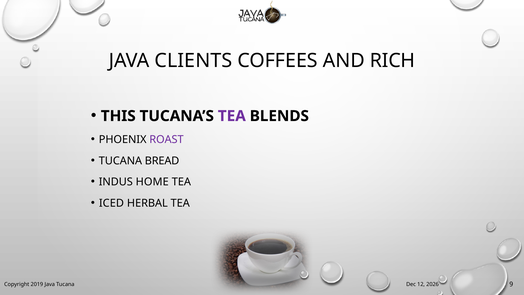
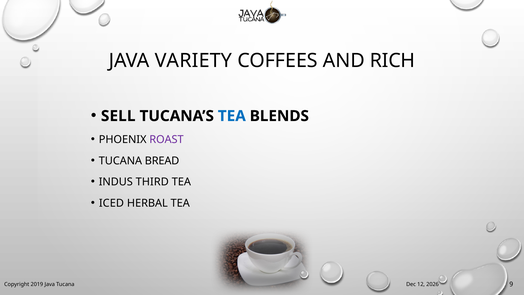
CLIENTS: CLIENTS -> VARIETY
THIS: THIS -> SELL
TEA at (232, 116) colour: purple -> blue
HOME: HOME -> THIRD
